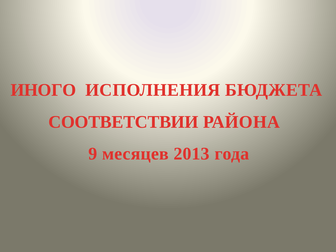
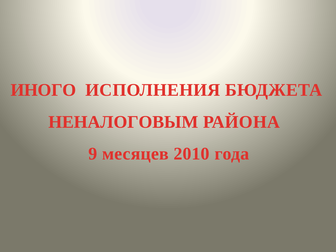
СООТВЕТСТВИИ: СООТВЕТСТВИИ -> НЕНАЛОГОВЫМ
2013: 2013 -> 2010
